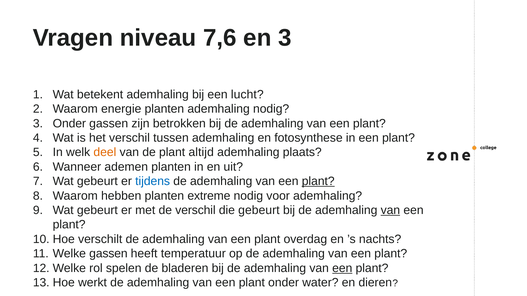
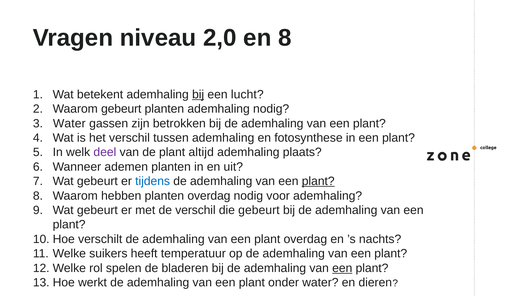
7,6: 7,6 -> 2,0
en 3: 3 -> 8
bij at (198, 95) underline: none -> present
Waarom energie: energie -> gebeurt
Onder at (69, 124): Onder -> Water
deel colour: orange -> purple
planten extreme: extreme -> overdag
van at (390, 210) underline: present -> none
Welke gassen: gassen -> suikers
